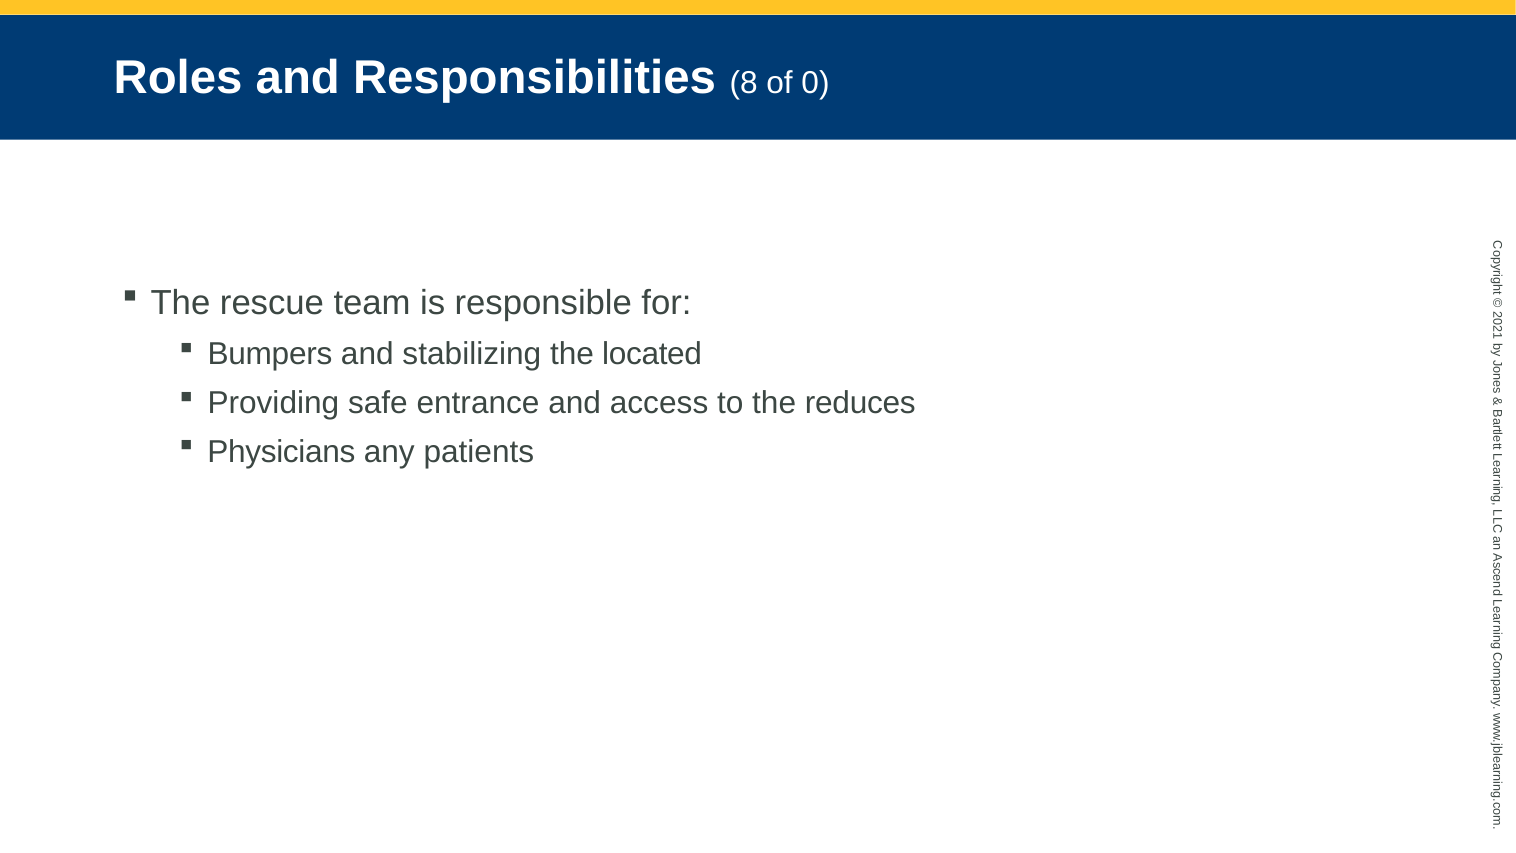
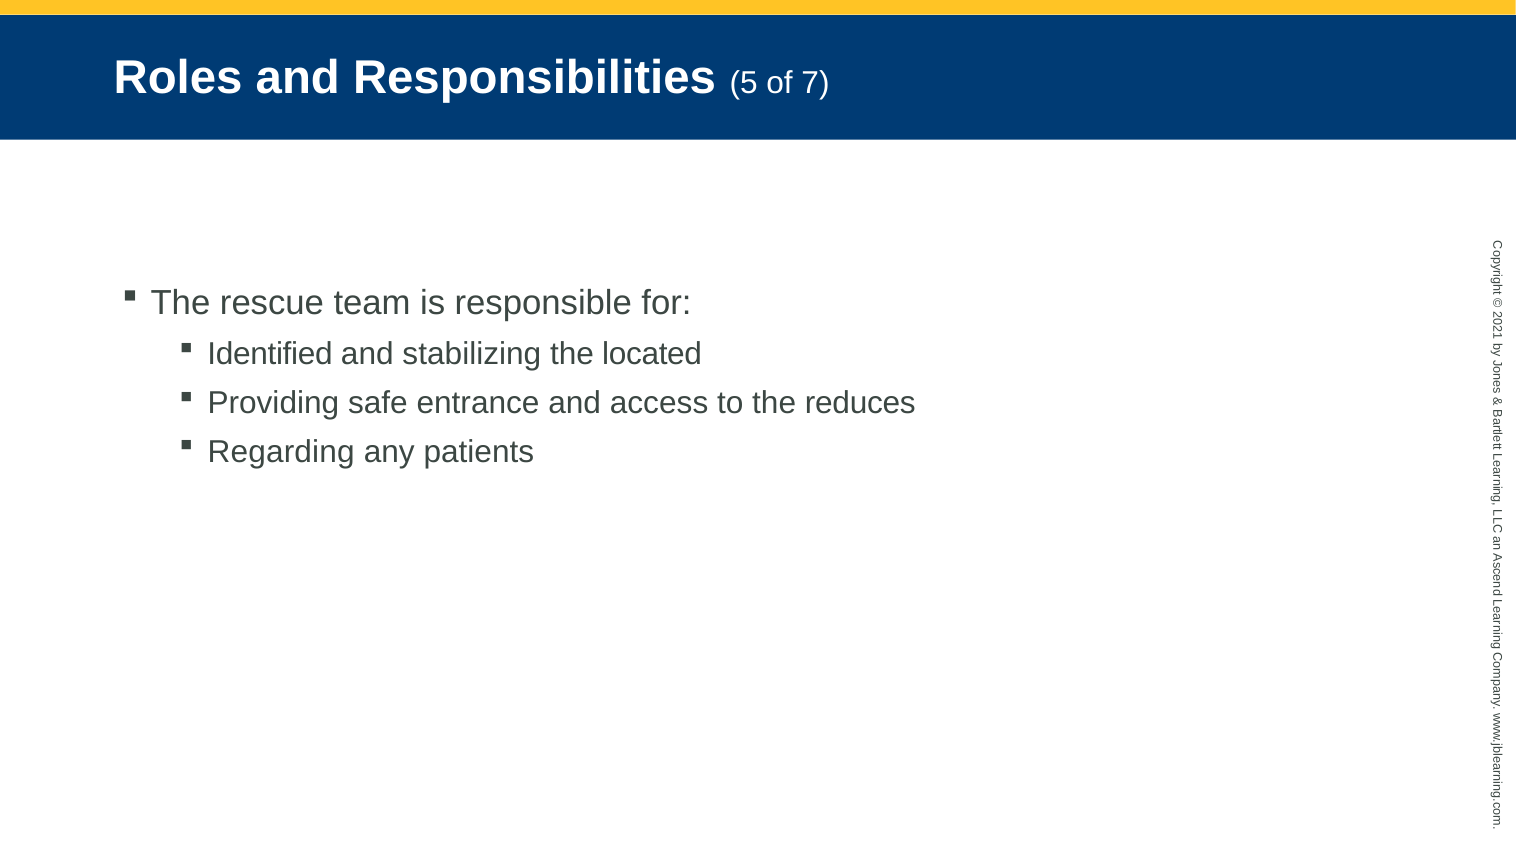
8: 8 -> 5
of 0: 0 -> 7
Bumpers: Bumpers -> Identified
Physicians: Physicians -> Regarding
